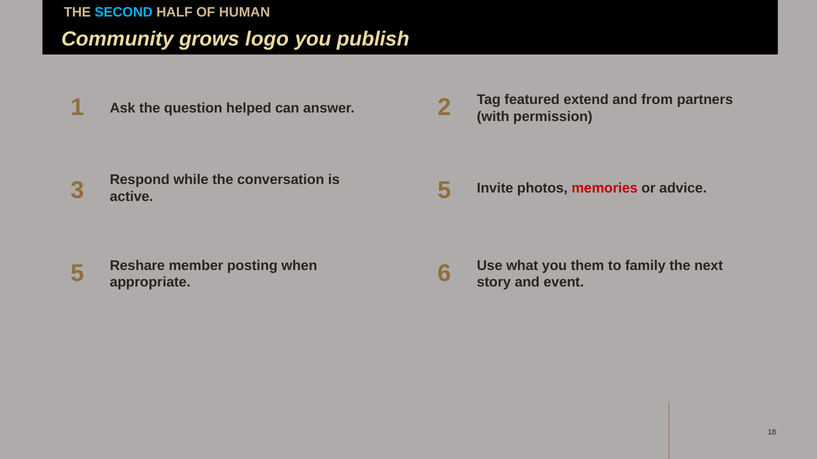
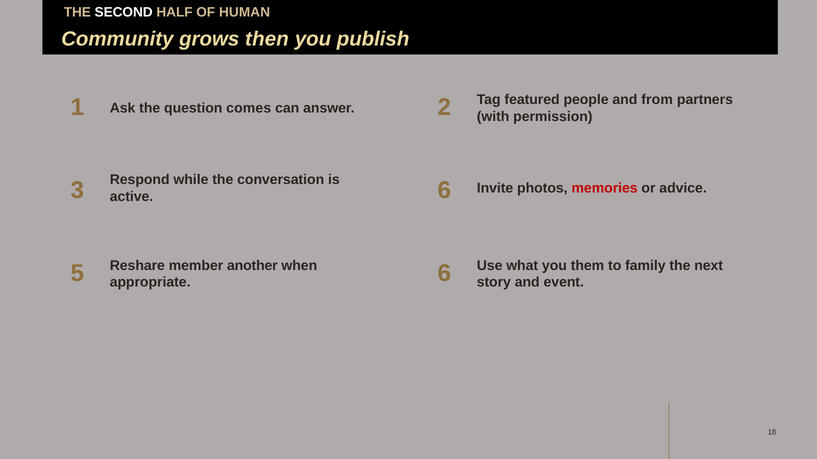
SECOND colour: light blue -> white
logo: logo -> then
helped: helped -> comes
extend: extend -> people
active 5: 5 -> 6
posting: posting -> another
